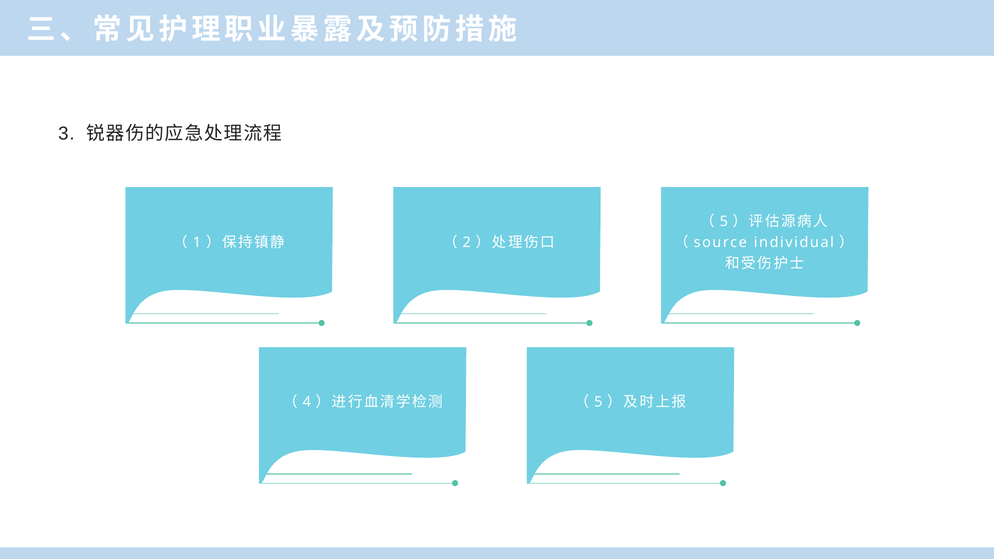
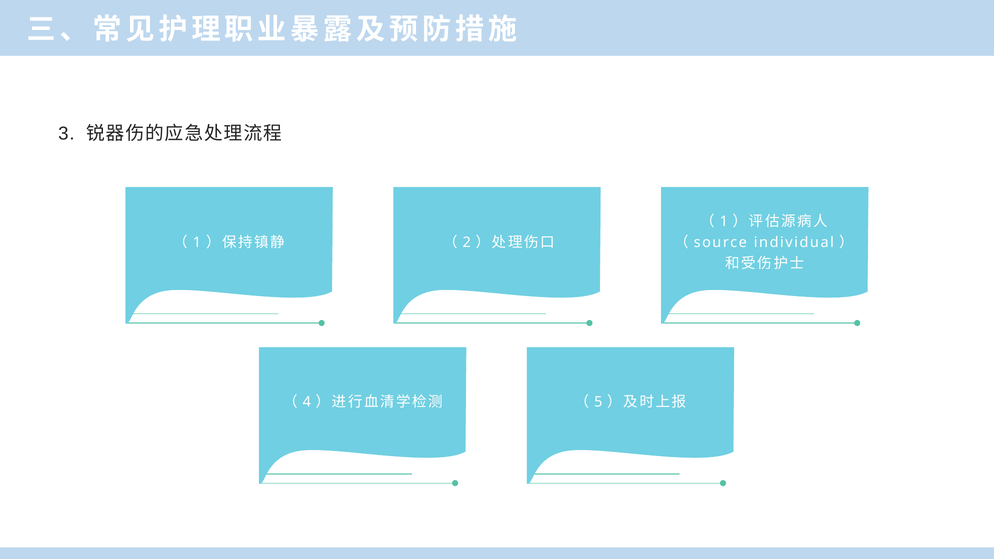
5 at (724, 222): 5 -> 1
